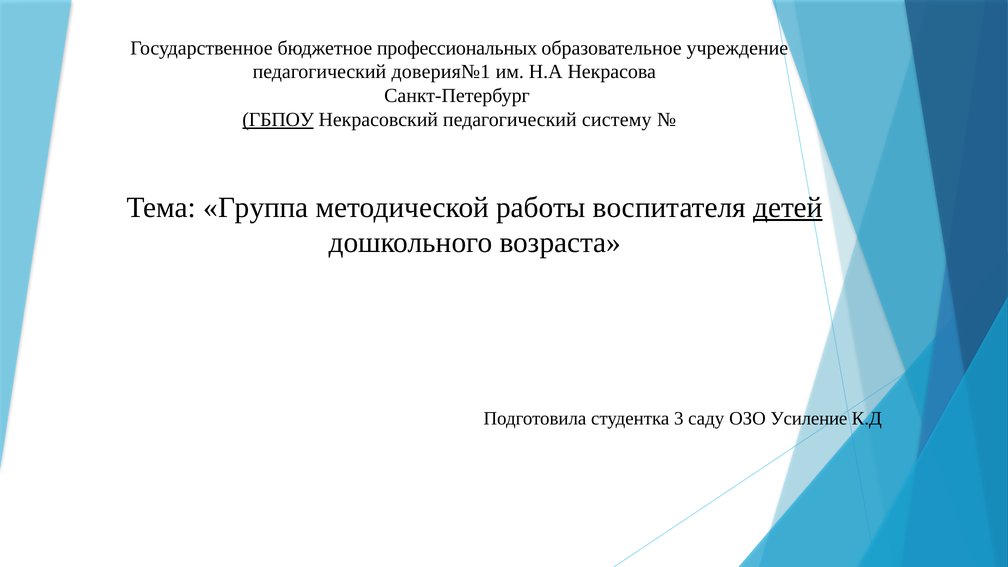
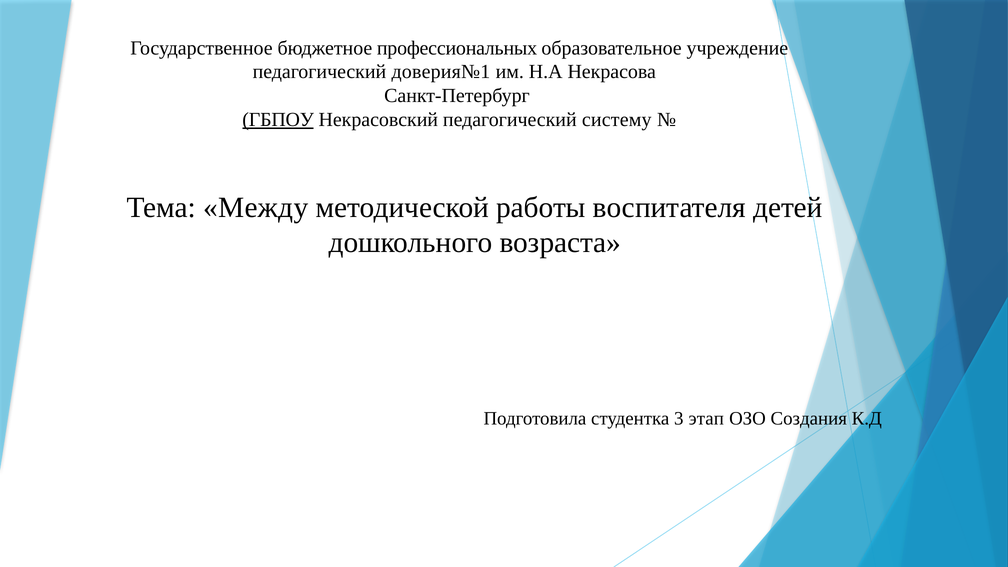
Группа: Группа -> Между
детей underline: present -> none
саду: саду -> этап
Усиление: Усиление -> Создания
